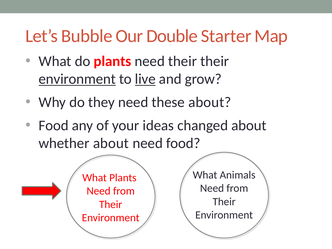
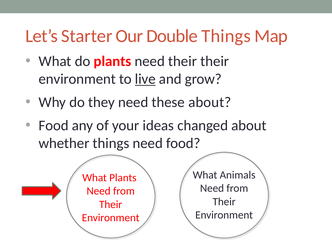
Bubble: Bubble -> Starter
Double Starter: Starter -> Things
environment at (77, 79) underline: present -> none
whether about: about -> things
